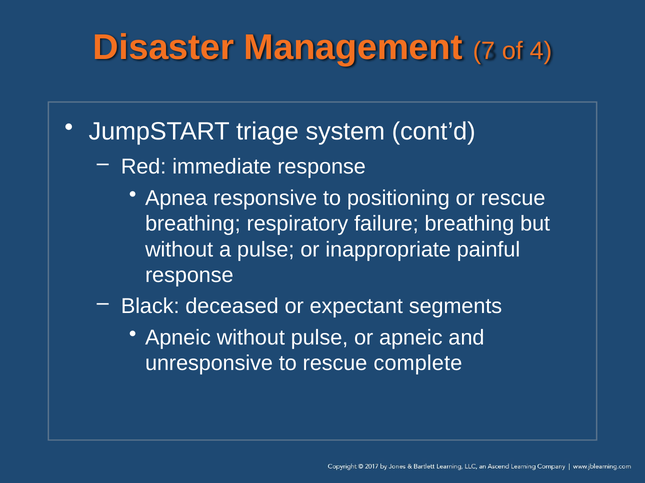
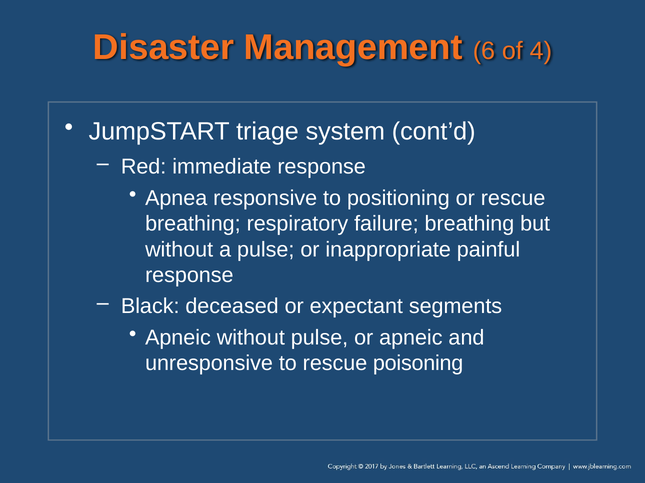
7: 7 -> 6
complete: complete -> poisoning
